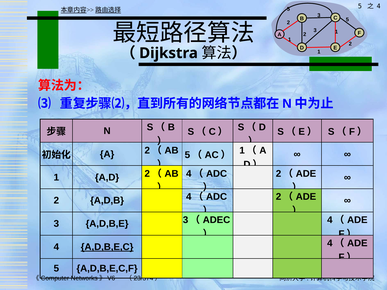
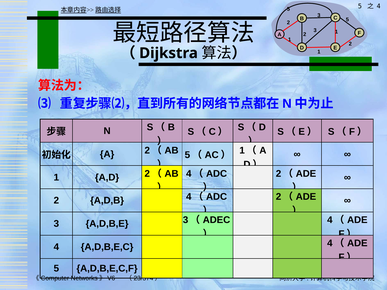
A,D,B,E,C underline: present -> none
